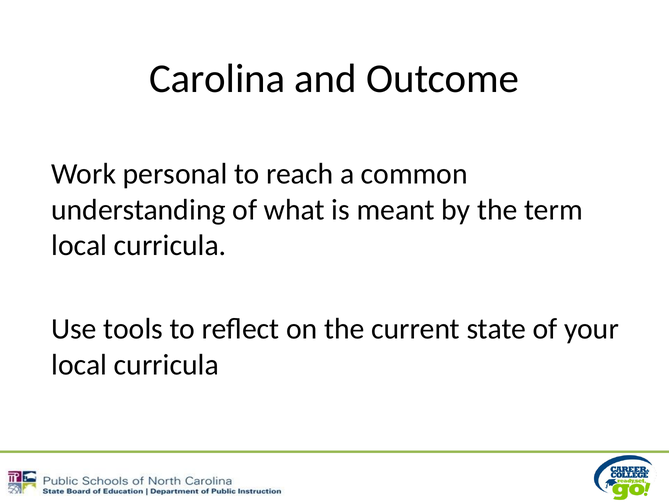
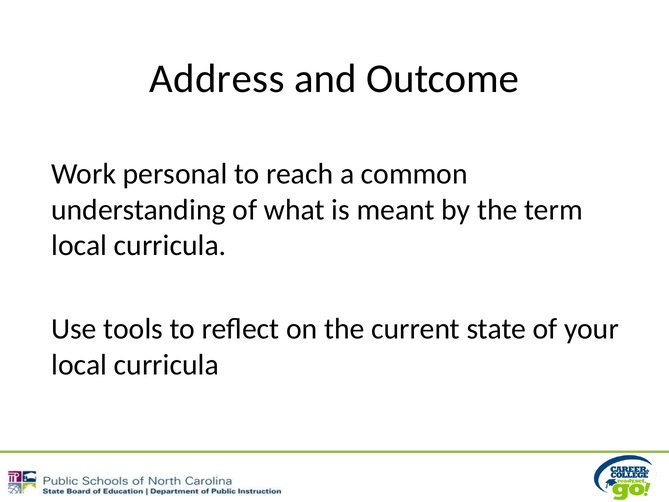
Carolina: Carolina -> Address
